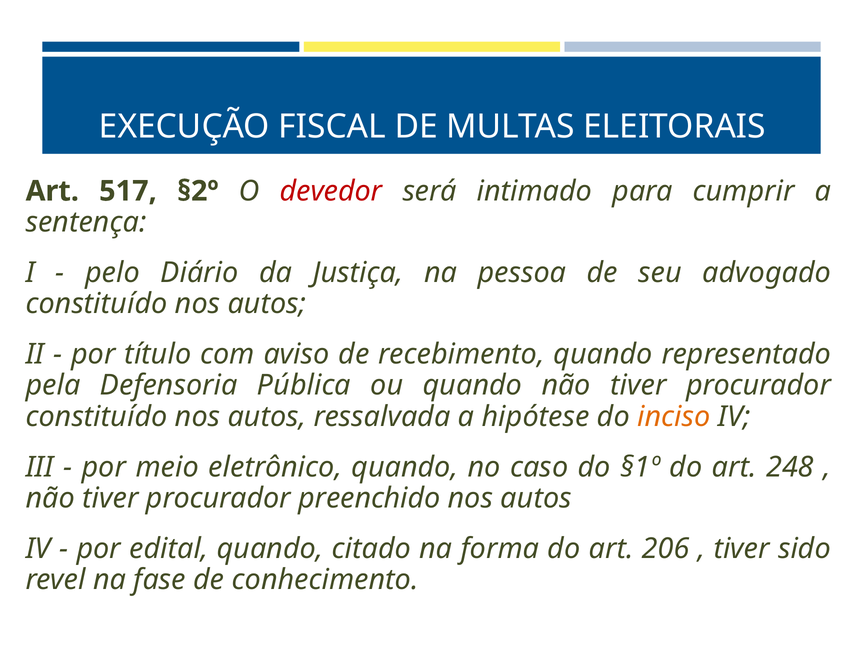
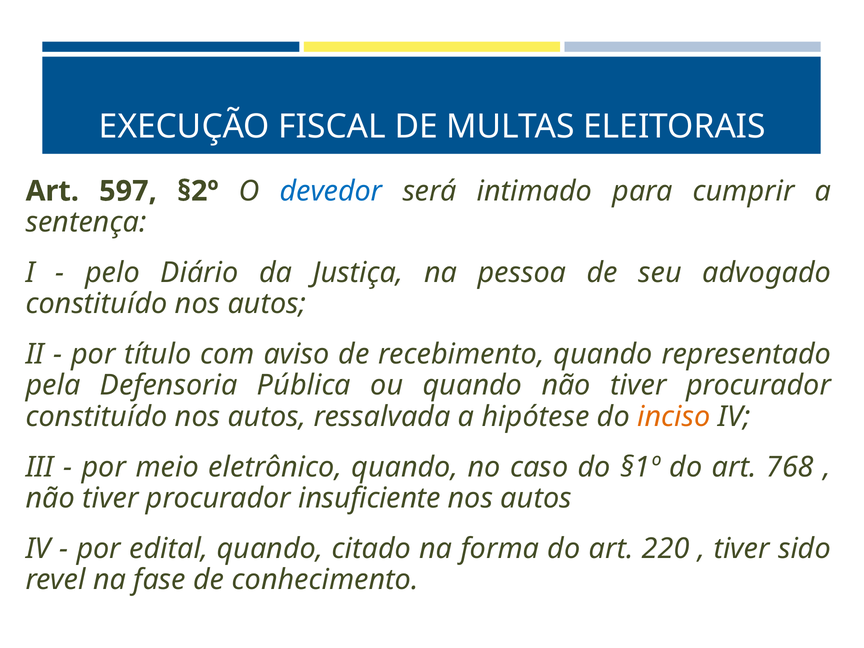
517: 517 -> 597
devedor colour: red -> blue
248: 248 -> 768
preenchido: preenchido -> insuficiente
206: 206 -> 220
